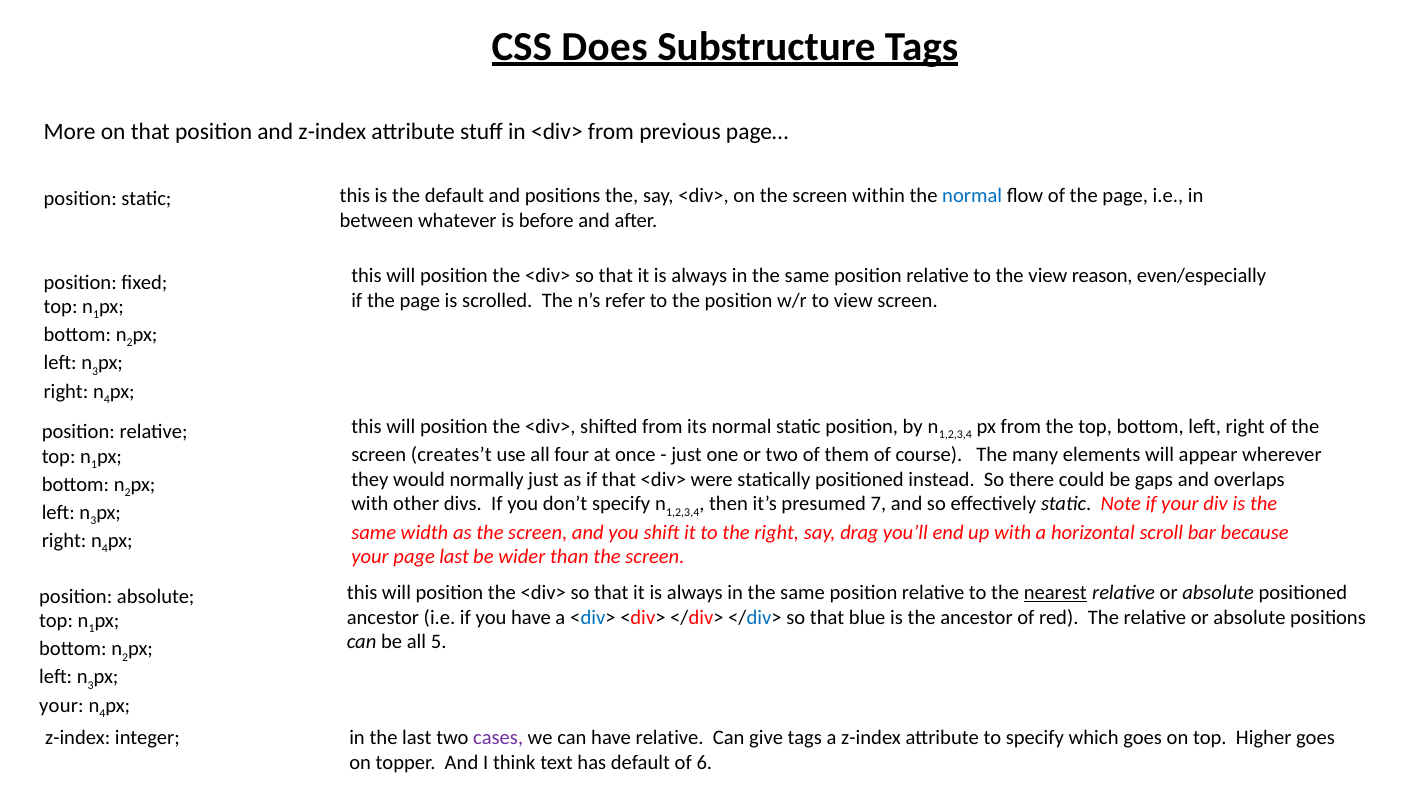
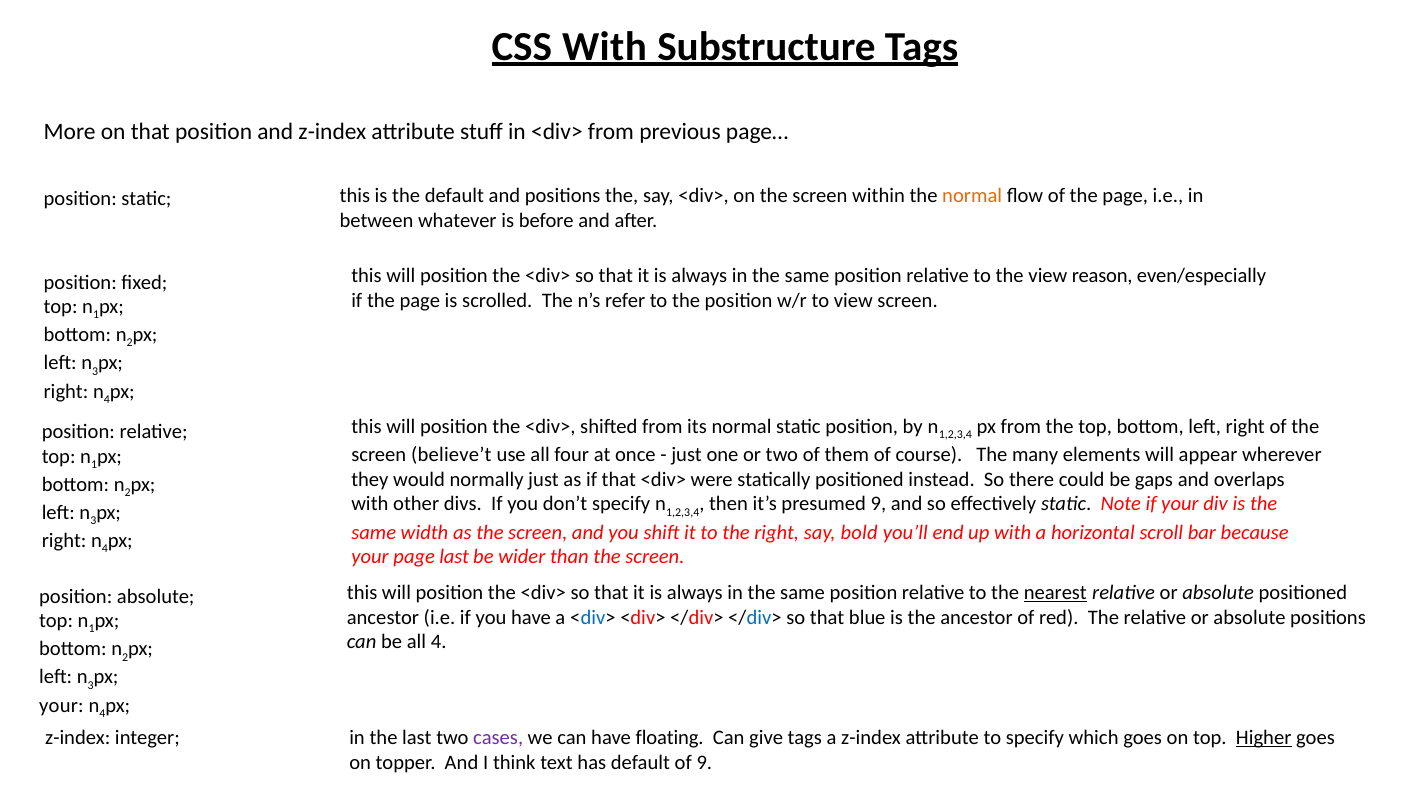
CSS Does: Does -> With
normal at (972, 195) colour: blue -> orange
creates’t: creates’t -> believe’t
presumed 7: 7 -> 9
drag: drag -> bold
all 5: 5 -> 4
have relative: relative -> floating
Higher underline: none -> present
of 6: 6 -> 9
